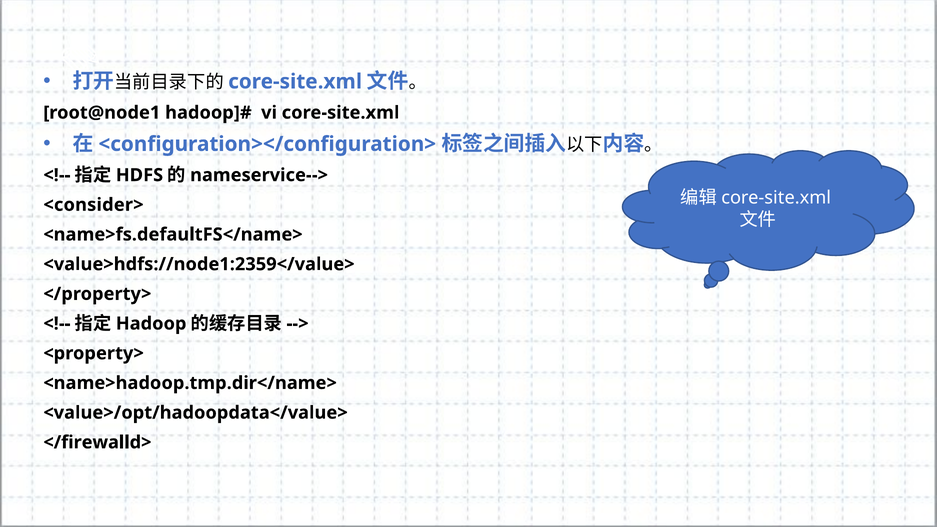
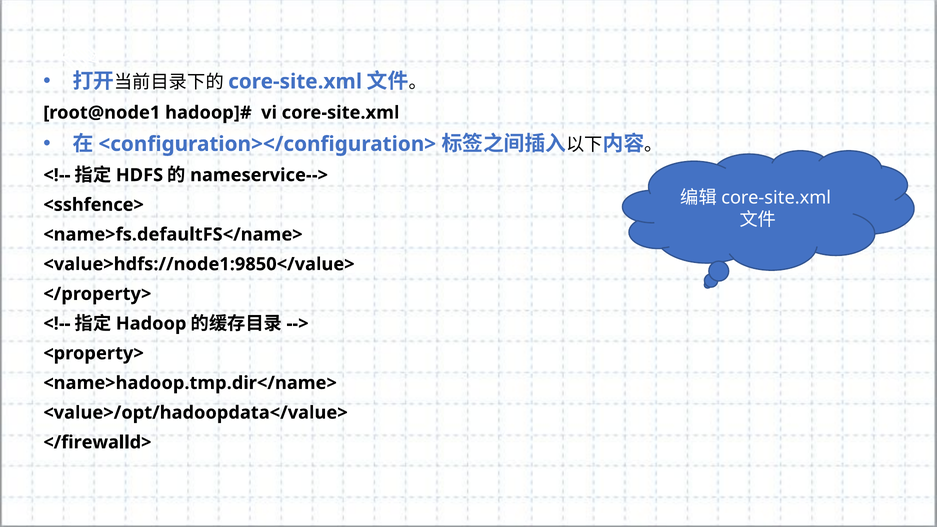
<consider>: <consider> -> <sshfence>
<value>hdfs://node1:2359</value>: <value>hdfs://node1:2359</value> -> <value>hdfs://node1:9850</value>
